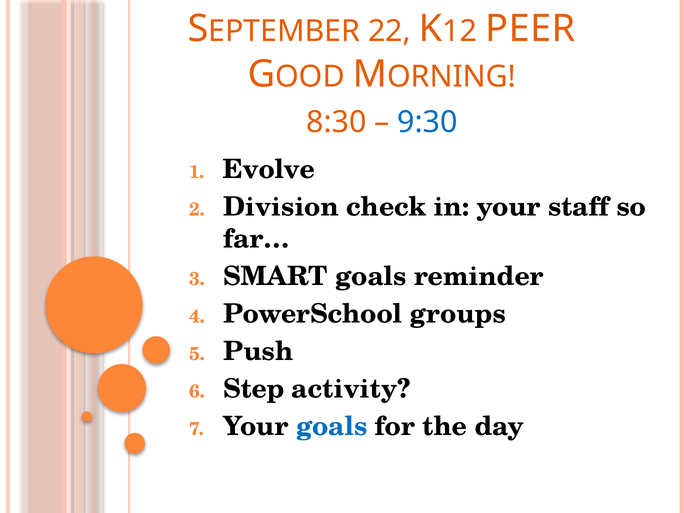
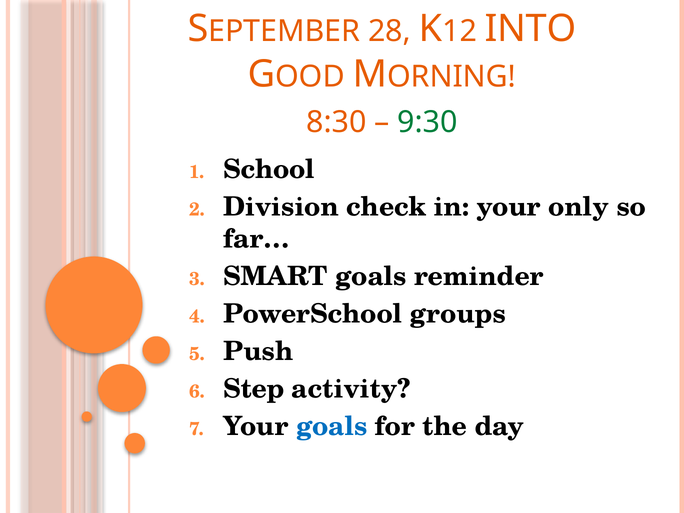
22: 22 -> 28
PEER: PEER -> INTO
9:30 colour: blue -> green
Evolve: Evolve -> School
staff: staff -> only
